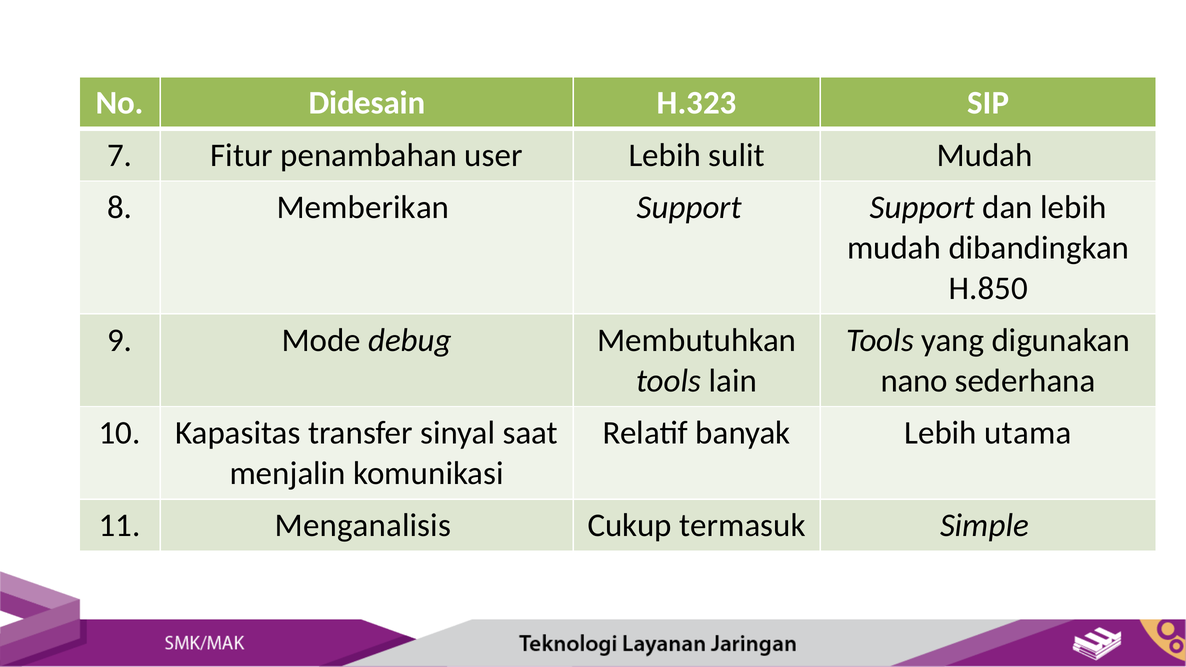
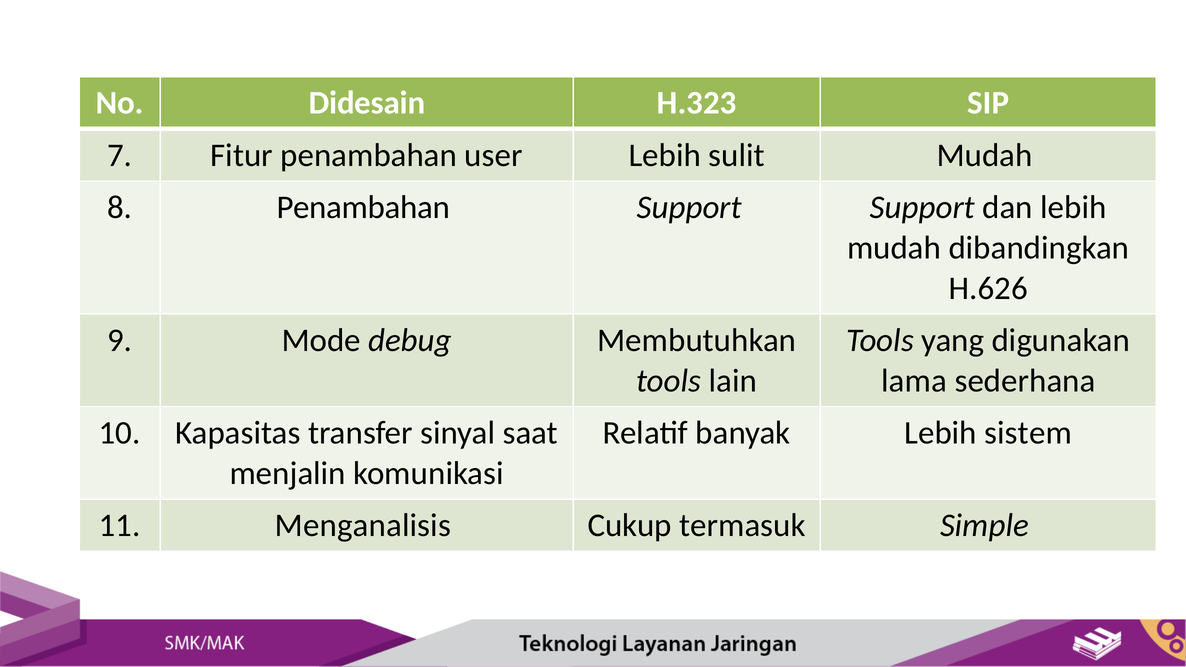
8 Memberikan: Memberikan -> Penambahan
H.850: H.850 -> H.626
nano: nano -> lama
utama: utama -> sistem
